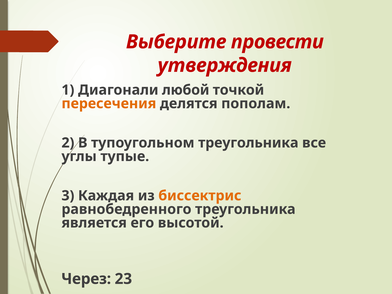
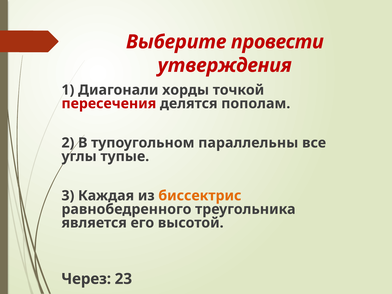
любой: любой -> хорды
пересечения colour: orange -> red
тупоугольном треугольника: треугольника -> параллельны
